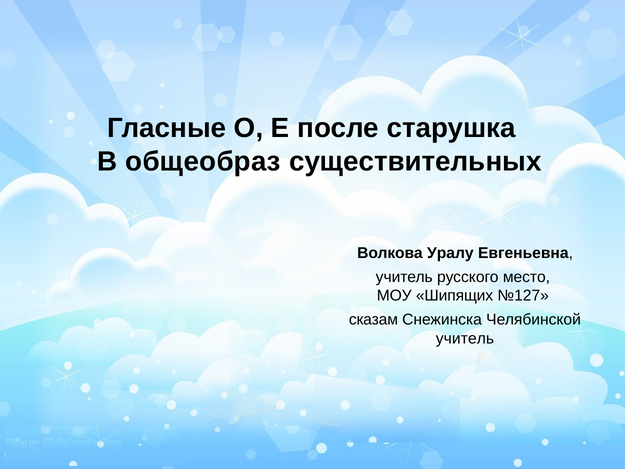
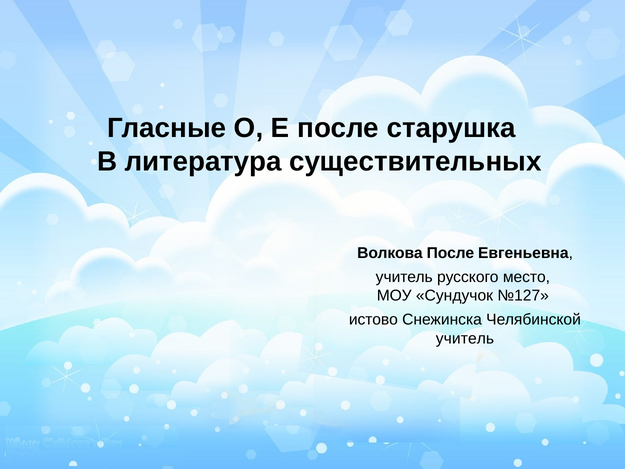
общеобраз: общеобраз -> литература
Волкова Уралу: Уралу -> После
Шипящих: Шипящих -> Сундучок
сказам: сказам -> истово
